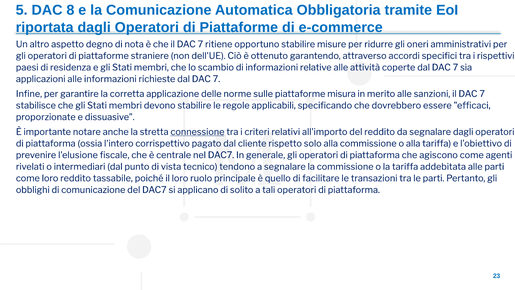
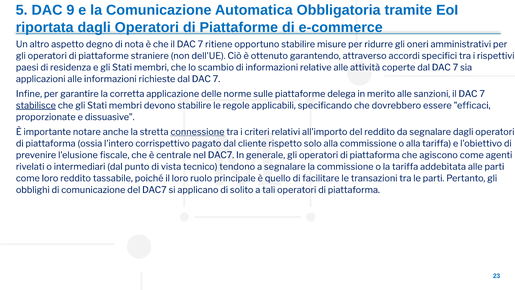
8: 8 -> 9
misura: misura -> delega
stabilisce underline: none -> present
